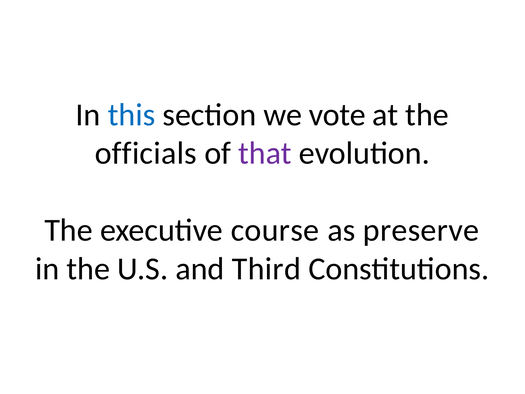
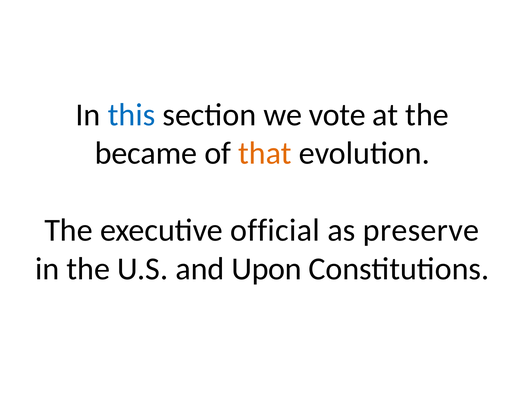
officials: officials -> became
that colour: purple -> orange
course: course -> official
Third: Third -> Upon
